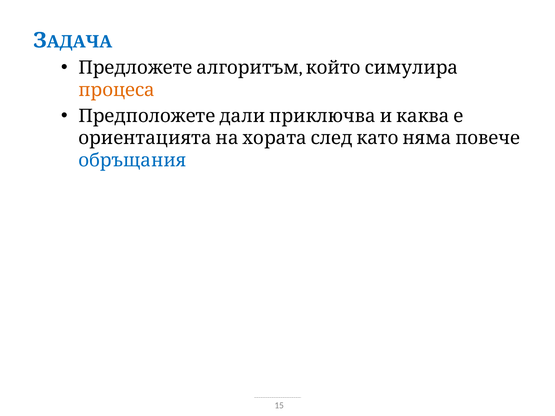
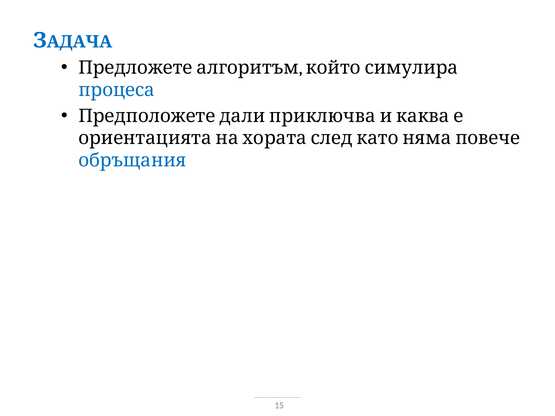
процеса colour: orange -> blue
